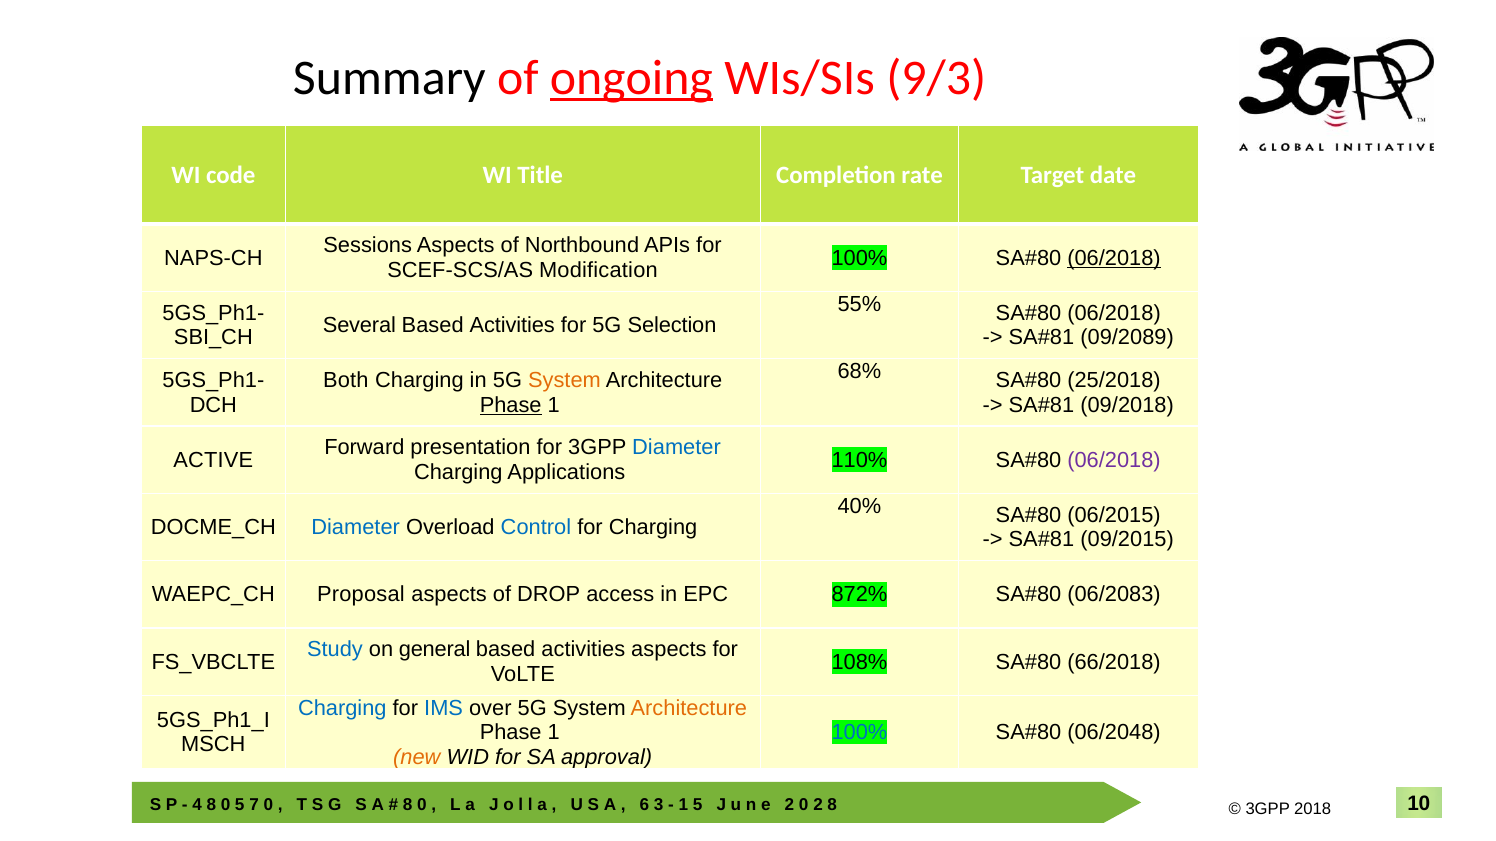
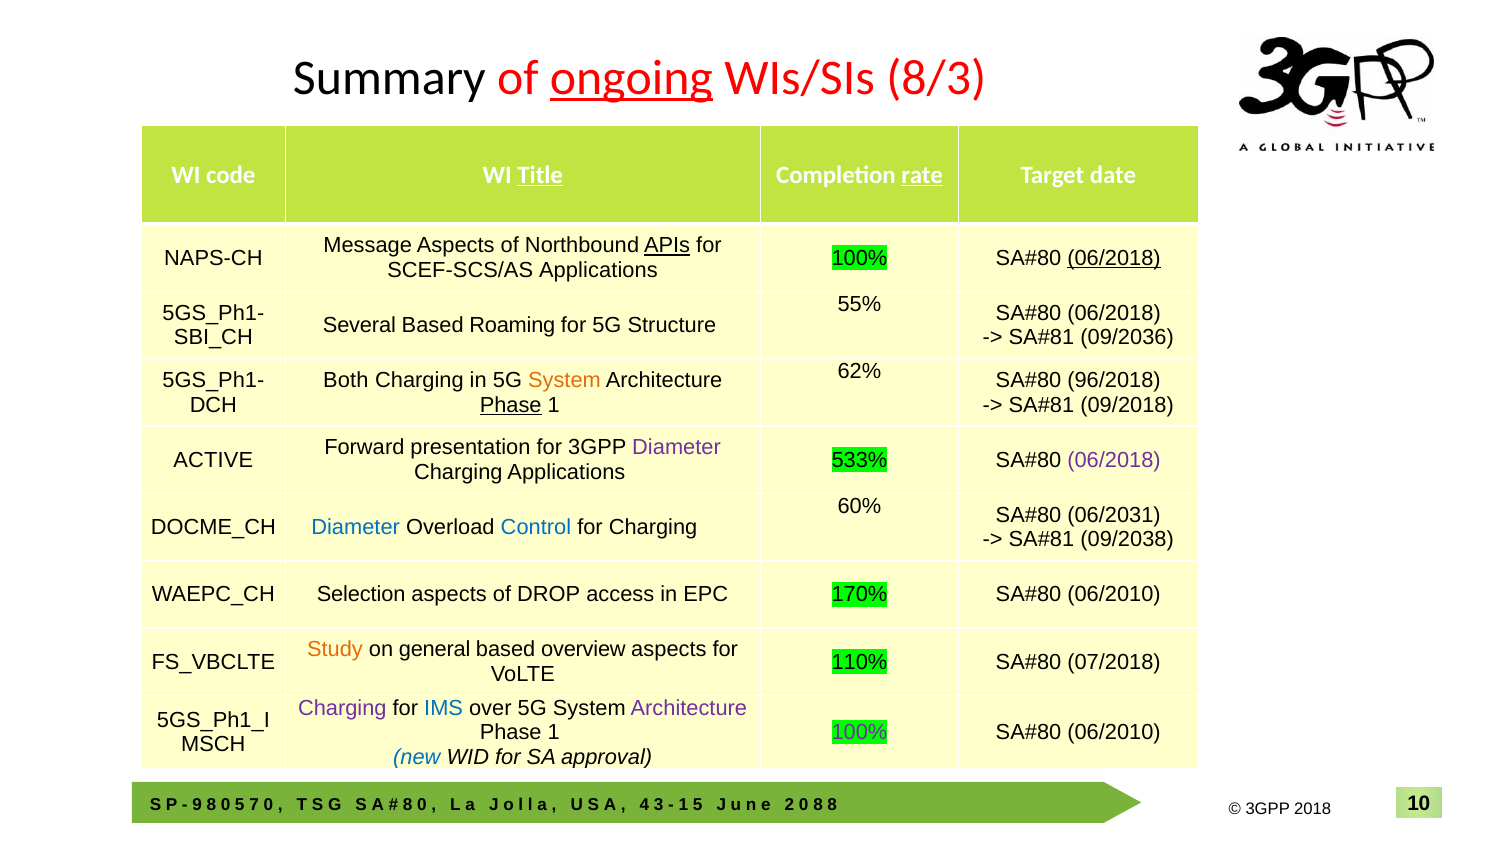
9/3: 9/3 -> 8/3
Title underline: none -> present
rate underline: none -> present
Sessions: Sessions -> Message
APIs underline: none -> present
SCEF-SCS/AS Modification: Modification -> Applications
Activities at (512, 326): Activities -> Roaming
Selection: Selection -> Structure
09/2089: 09/2089 -> 09/2036
68%: 68% -> 62%
25/2018: 25/2018 -> 96/2018
Diameter at (677, 448) colour: blue -> purple
110%: 110% -> 533%
40%: 40% -> 60%
06/2015: 06/2015 -> 06/2031
09/2015: 09/2015 -> 09/2038
Proposal: Proposal -> Selection
872%: 872% -> 170%
06/2083 at (1114, 595): 06/2083 -> 06/2010
Study colour: blue -> orange
activities at (583, 650): activities -> overview
108%: 108% -> 110%
66/2018: 66/2018 -> 07/2018
Charging at (342, 708) colour: blue -> purple
Architecture at (689, 708) colour: orange -> purple
100% at (859, 733) colour: blue -> purple
06/2048 at (1114, 733): 06/2048 -> 06/2010
new colour: orange -> blue
4: 4 -> 9
6: 6 -> 4
2 at (818, 805): 2 -> 8
